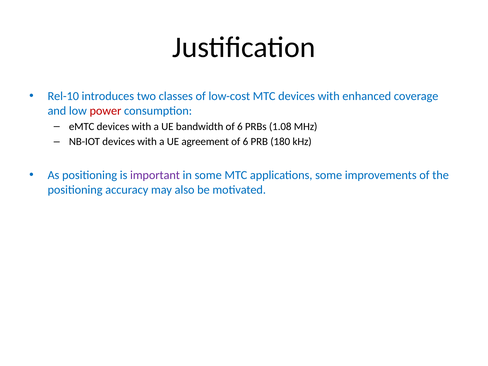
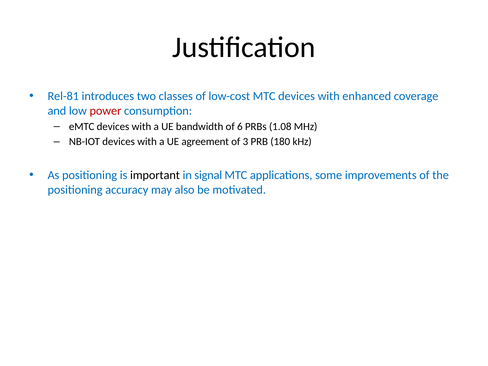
Rel-10: Rel-10 -> Rel-81
6 at (245, 142): 6 -> 3
important colour: purple -> black
in some: some -> signal
